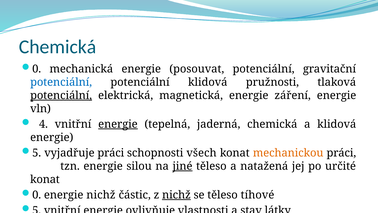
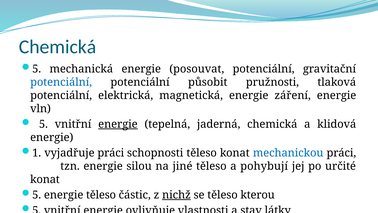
0 at (37, 69): 0 -> 5
potenciální klidová: klidová -> působit
potenciální at (61, 95) underline: present -> none
4 at (43, 124): 4 -> 5
5 at (37, 153): 5 -> 1
schopnosti všech: všech -> těleso
mechanickou colour: orange -> blue
jiné underline: present -> none
natažená: natažená -> pohybují
0 at (37, 195): 0 -> 5
energie nichž: nichž -> těleso
tíhové: tíhové -> kterou
